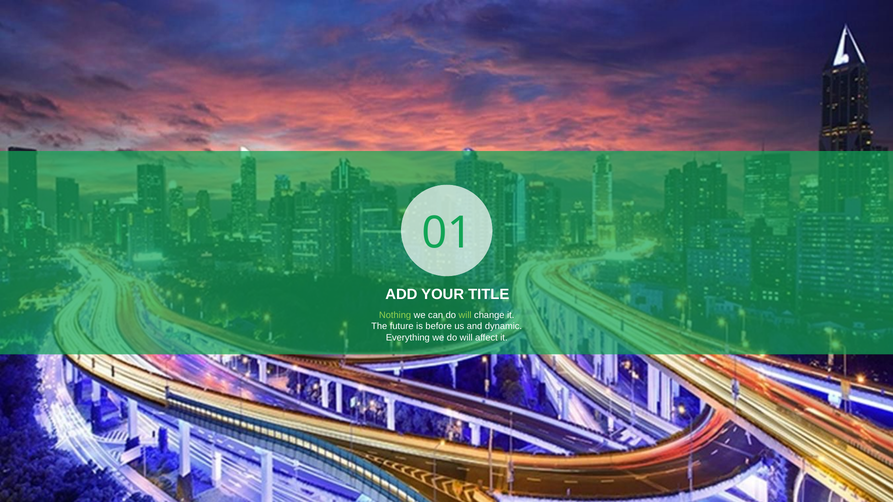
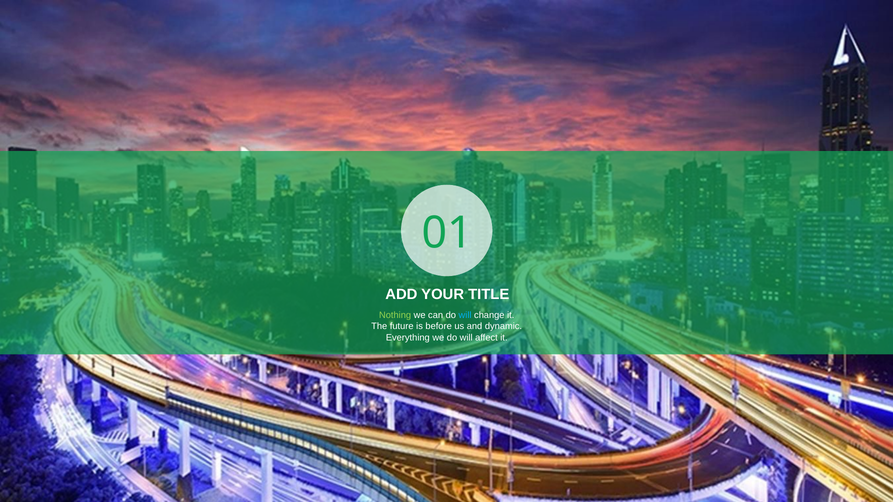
will at (465, 315) colour: light green -> light blue
